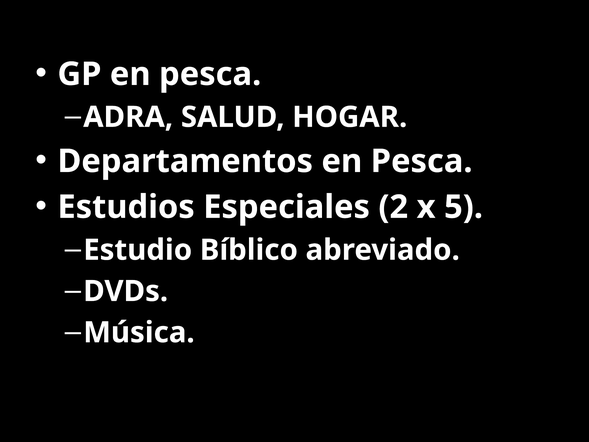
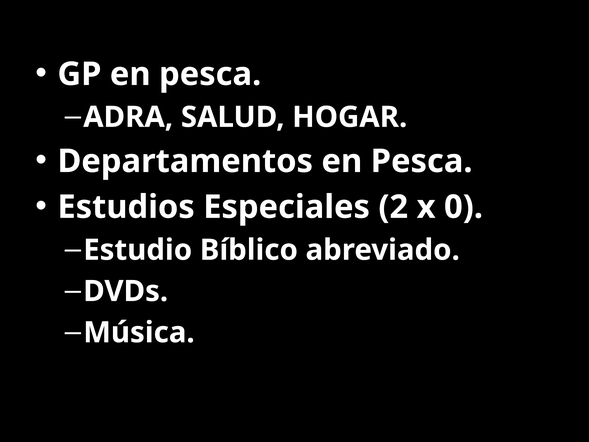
5: 5 -> 0
